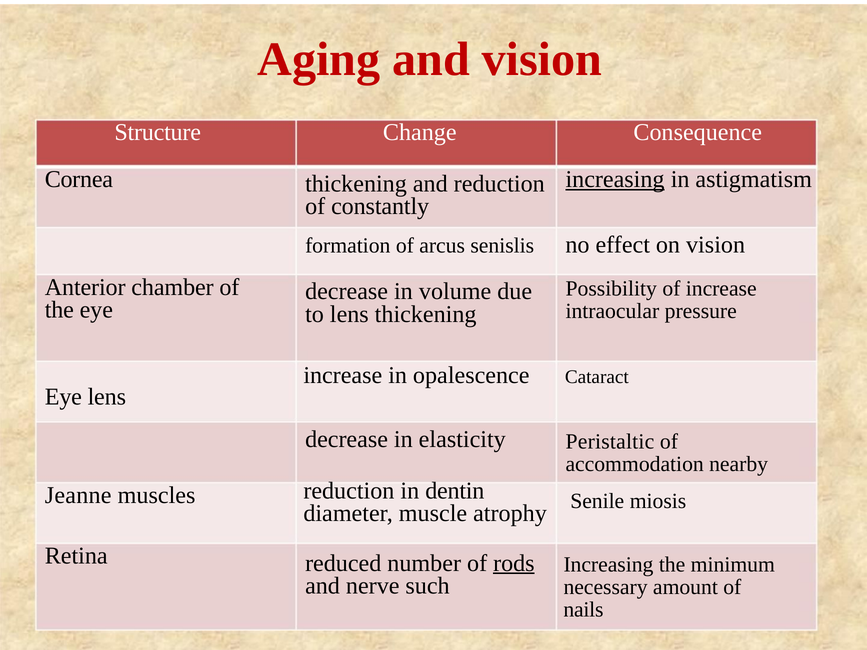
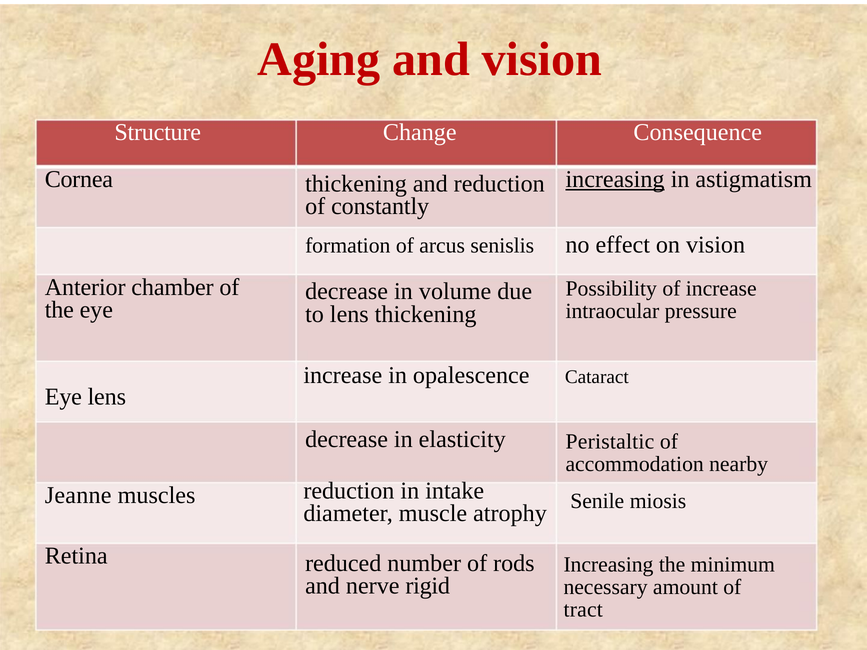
dentin: dentin -> intake
rods underline: present -> none
such: such -> rigid
nails: nails -> tract
